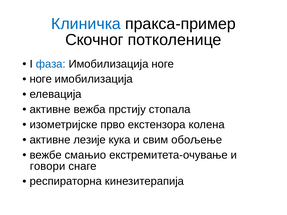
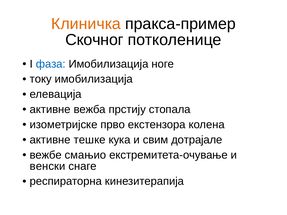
Клиничка colour: blue -> orange
ноге at (41, 79): ноге -> току
лезије: лезије -> тешке
обољење: обољење -> дотрајале
говори: говори -> венски
